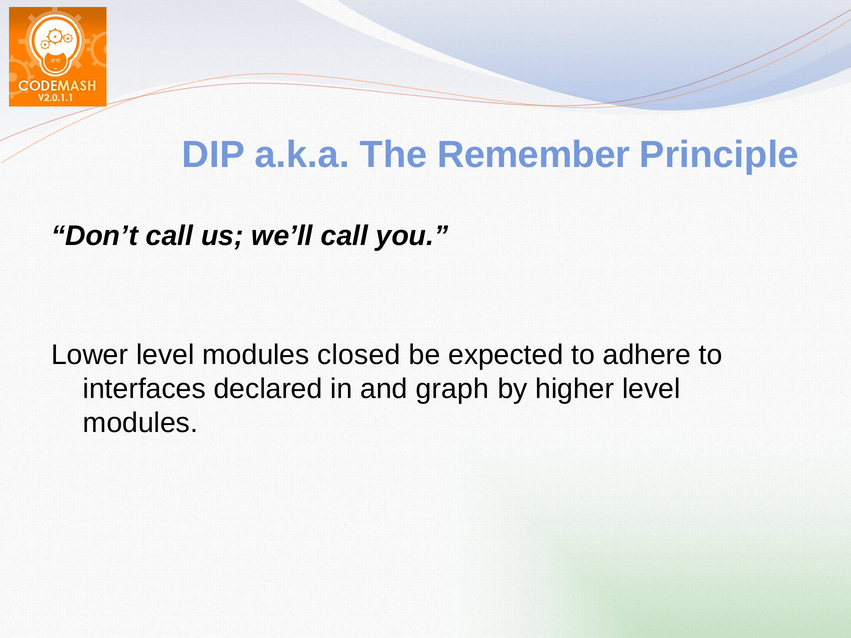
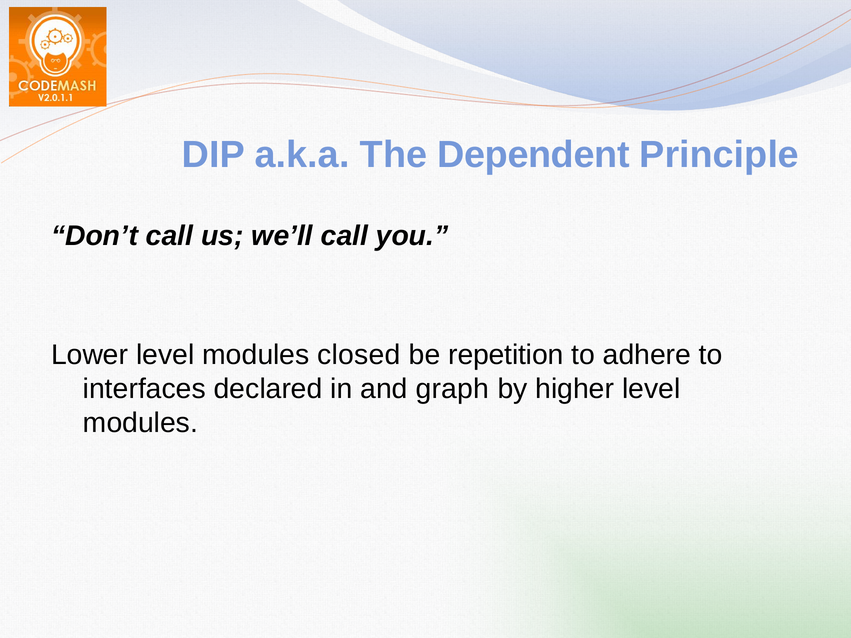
Remember: Remember -> Dependent
expected: expected -> repetition
